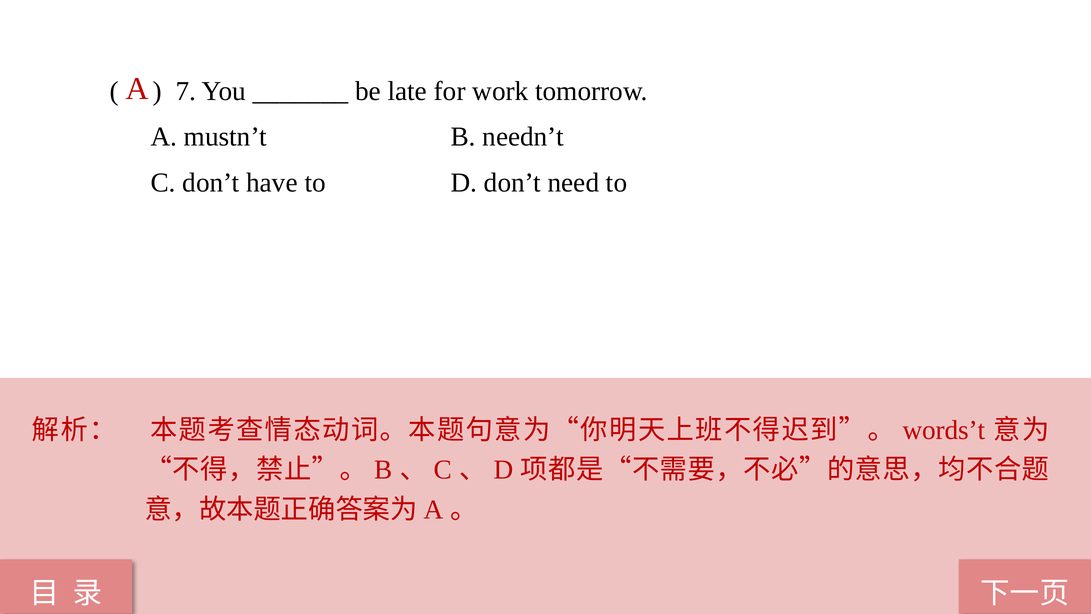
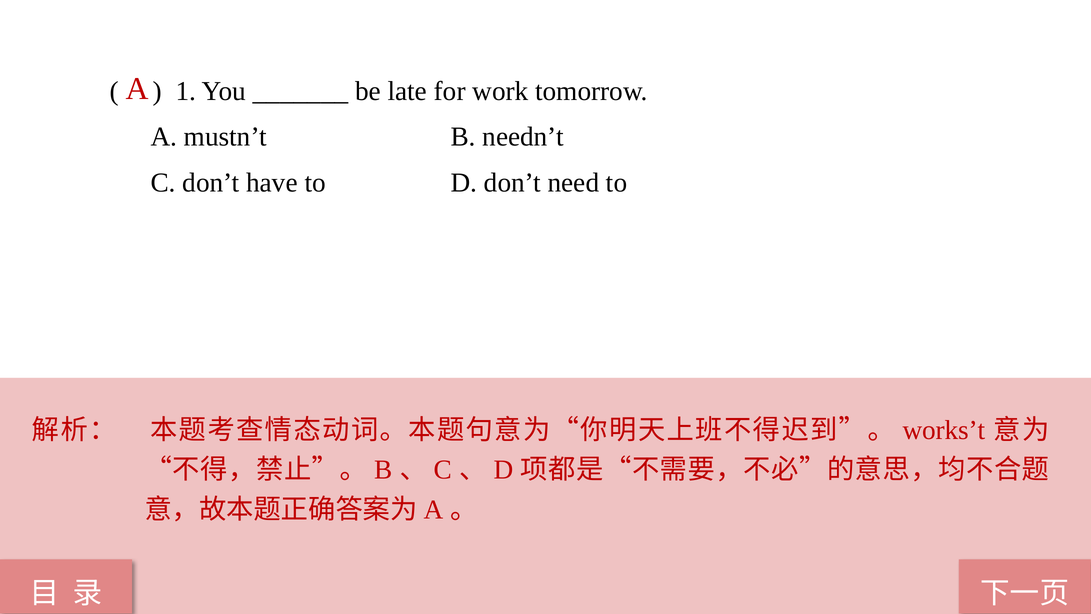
7: 7 -> 1
words’t: words’t -> works’t
